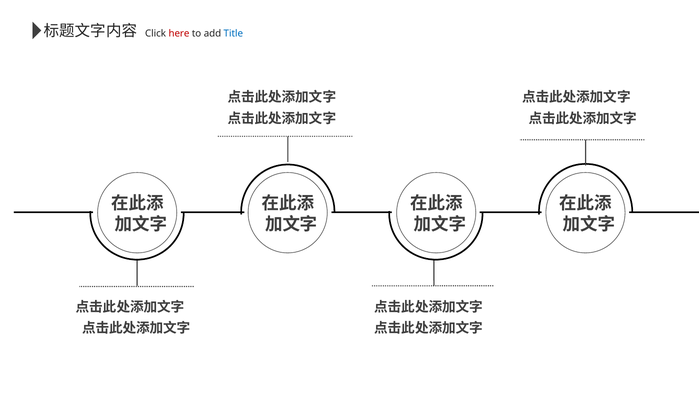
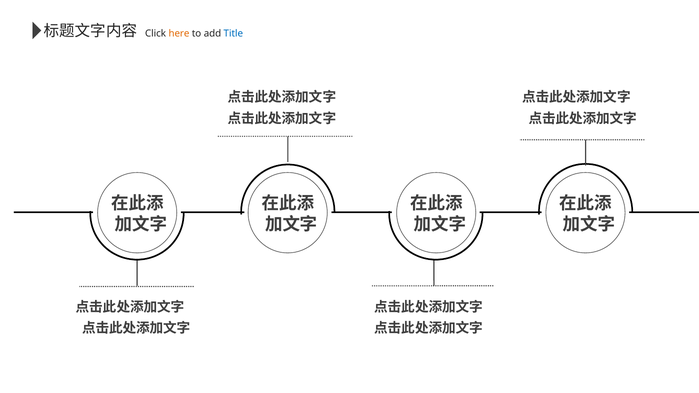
here colour: red -> orange
